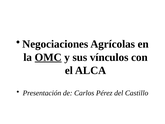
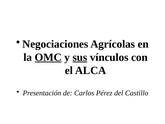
sus underline: none -> present
